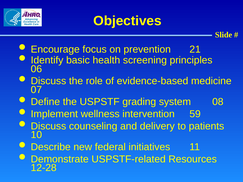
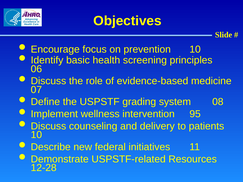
prevention 21: 21 -> 10
59: 59 -> 95
